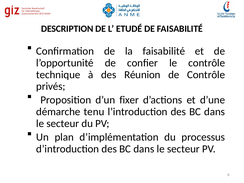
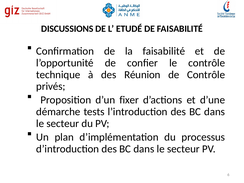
DESCRIPTION: DESCRIPTION -> DISCUSSIONS
tenu: tenu -> tests
